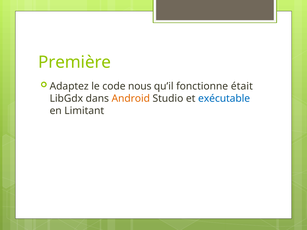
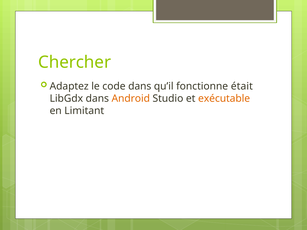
Première: Première -> Chercher
code nous: nous -> dans
exécutable colour: blue -> orange
